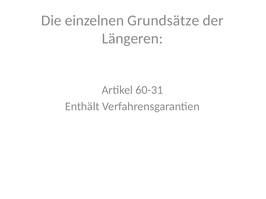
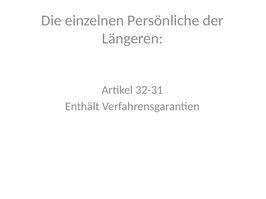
Grundsätze: Grundsätze -> Persönliche
60-31: 60-31 -> 32-31
